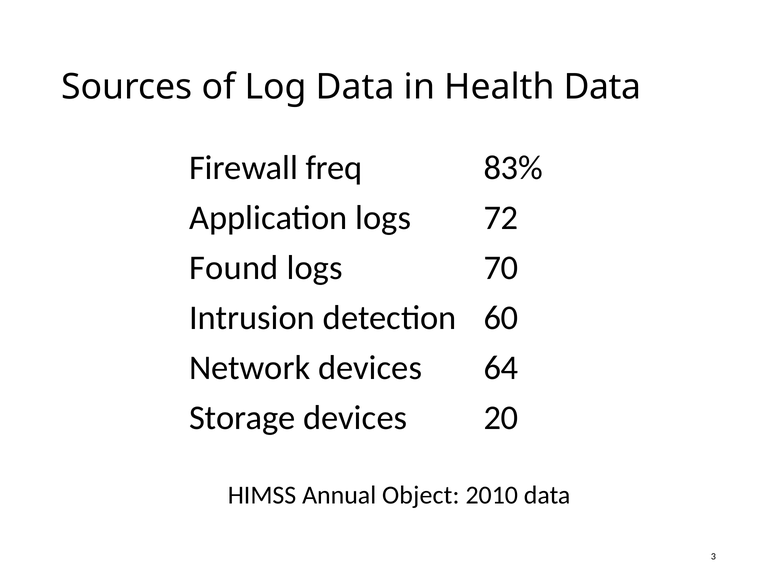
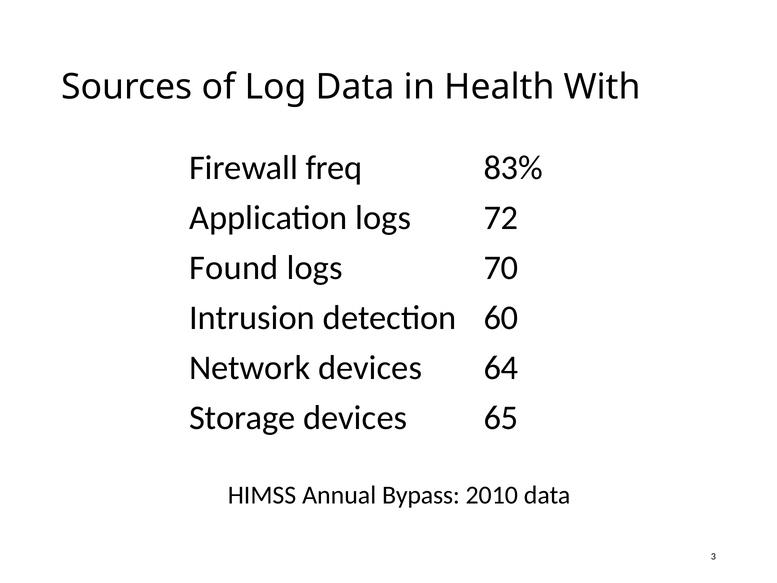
Health Data: Data -> With
20: 20 -> 65
Object: Object -> Bypass
